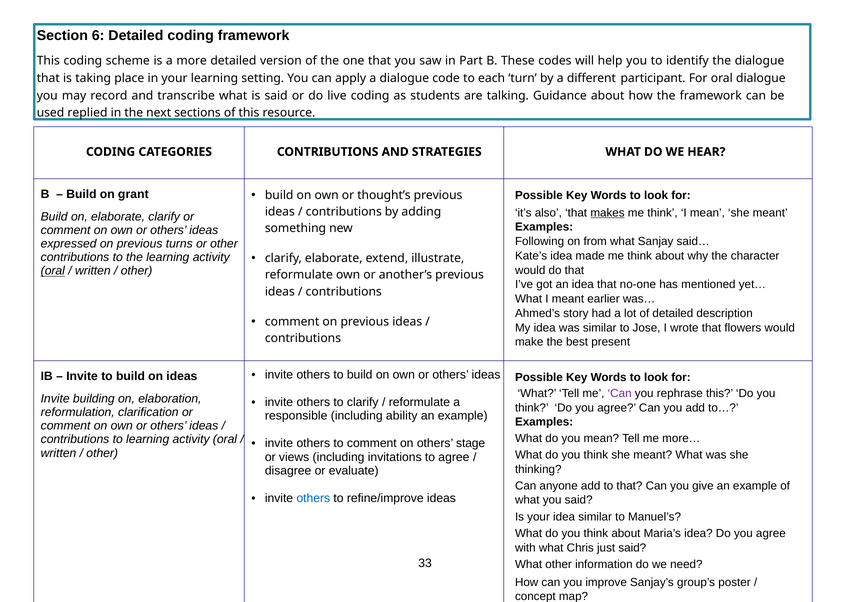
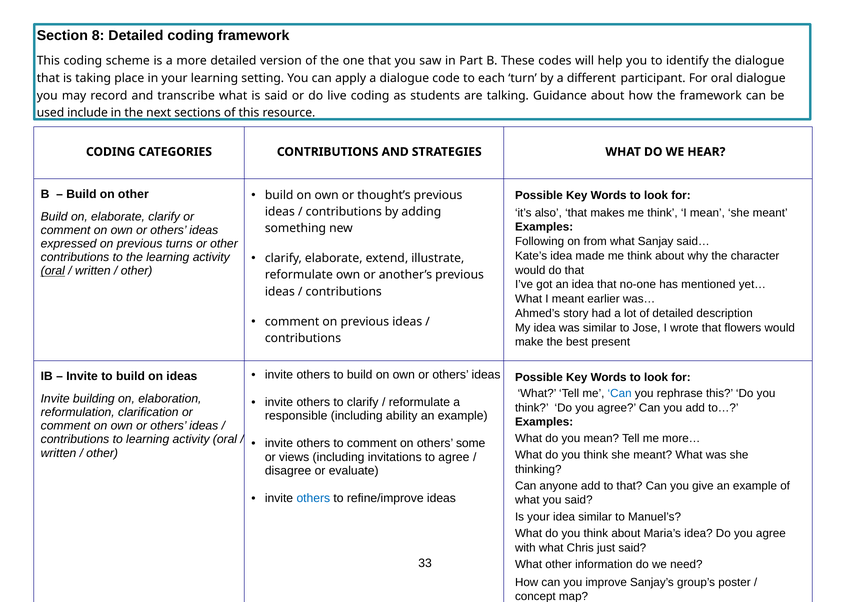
6: 6 -> 8
replied: replied -> include
on grant: grant -> other
makes underline: present -> none
Can at (620, 393) colour: purple -> blue
stage: stage -> some
